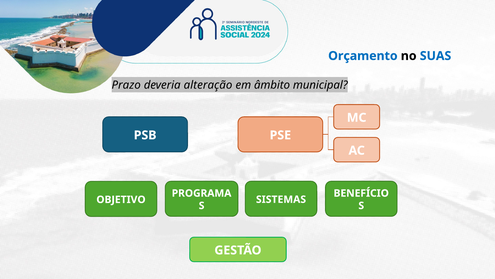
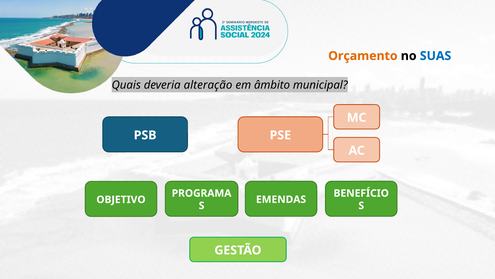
Orçamento colour: blue -> orange
Prazo: Prazo -> Quais
SISTEMAS: SISTEMAS -> EMENDAS
